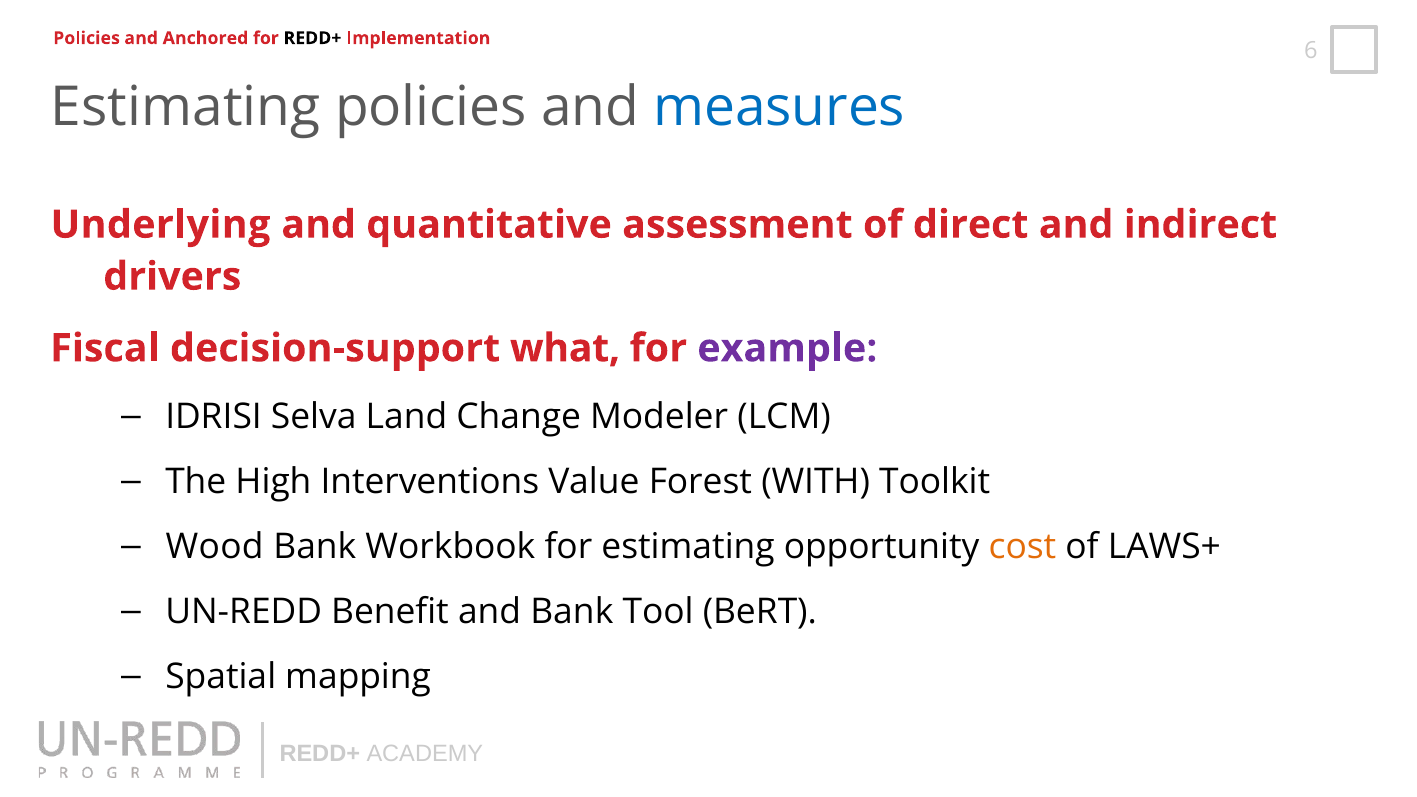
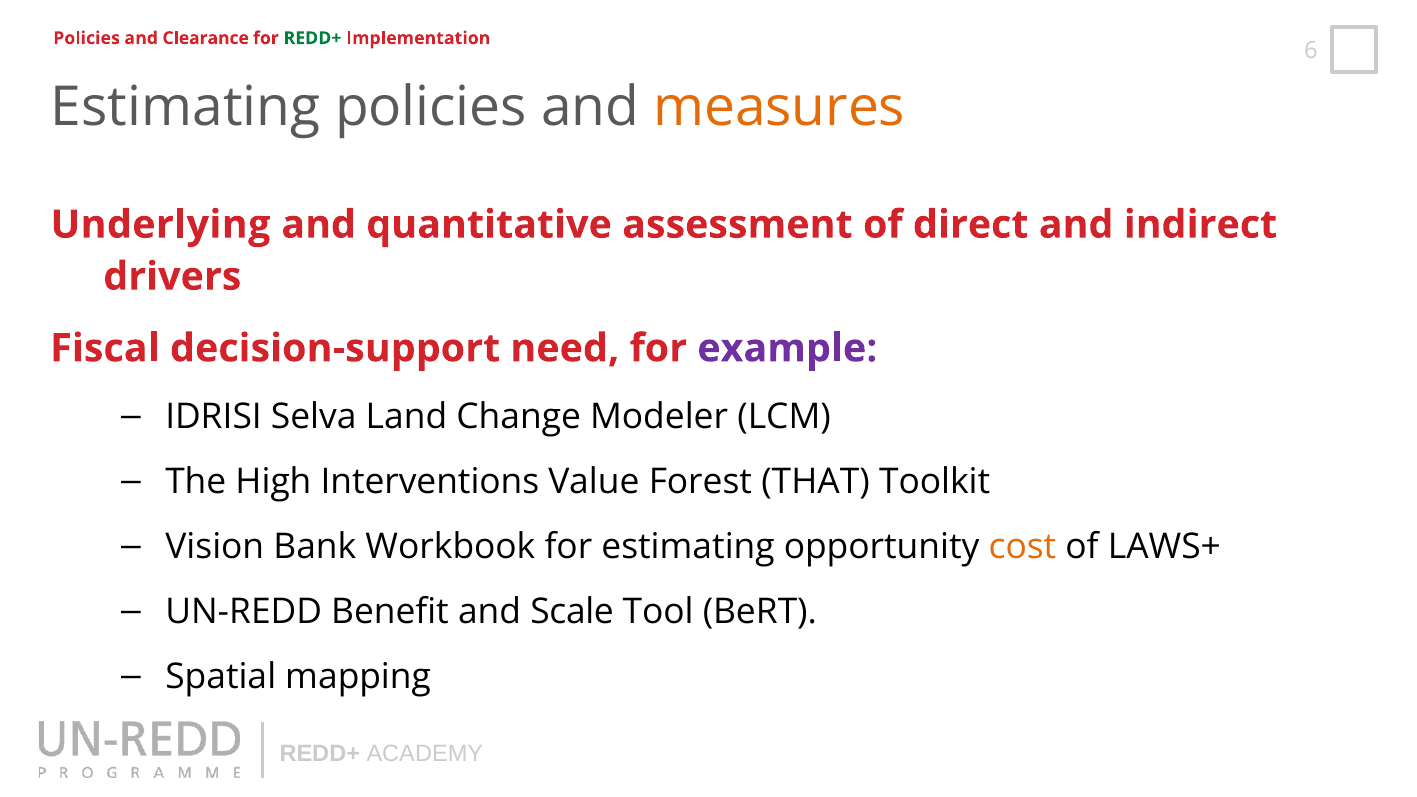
Anchored: Anchored -> Clearance
REDD+ at (313, 38) colour: black -> green
measures colour: blue -> orange
what: what -> need
WITH: WITH -> THAT
Wood: Wood -> Vision
and Bank: Bank -> Scale
